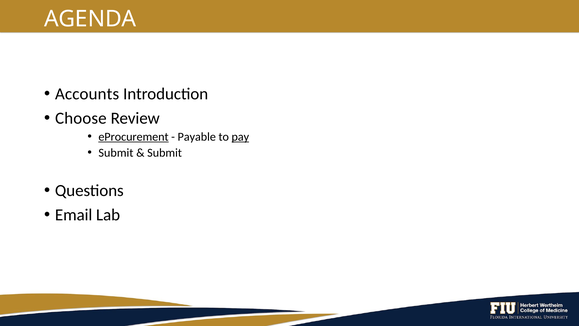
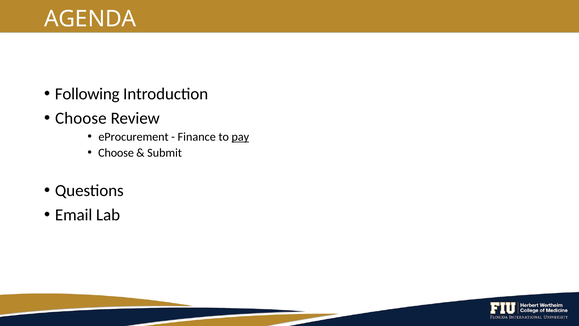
Accounts: Accounts -> Following
eProcurement underline: present -> none
Payable: Payable -> Finance
Submit at (116, 153): Submit -> Choose
